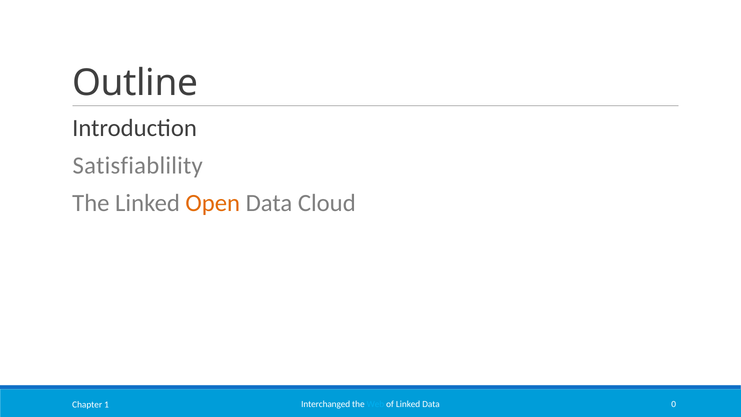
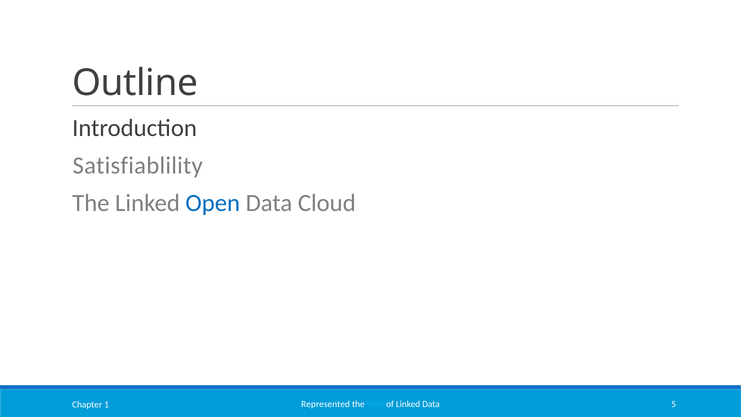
Open colour: orange -> blue
Interchanged: Interchanged -> Represented
0: 0 -> 5
